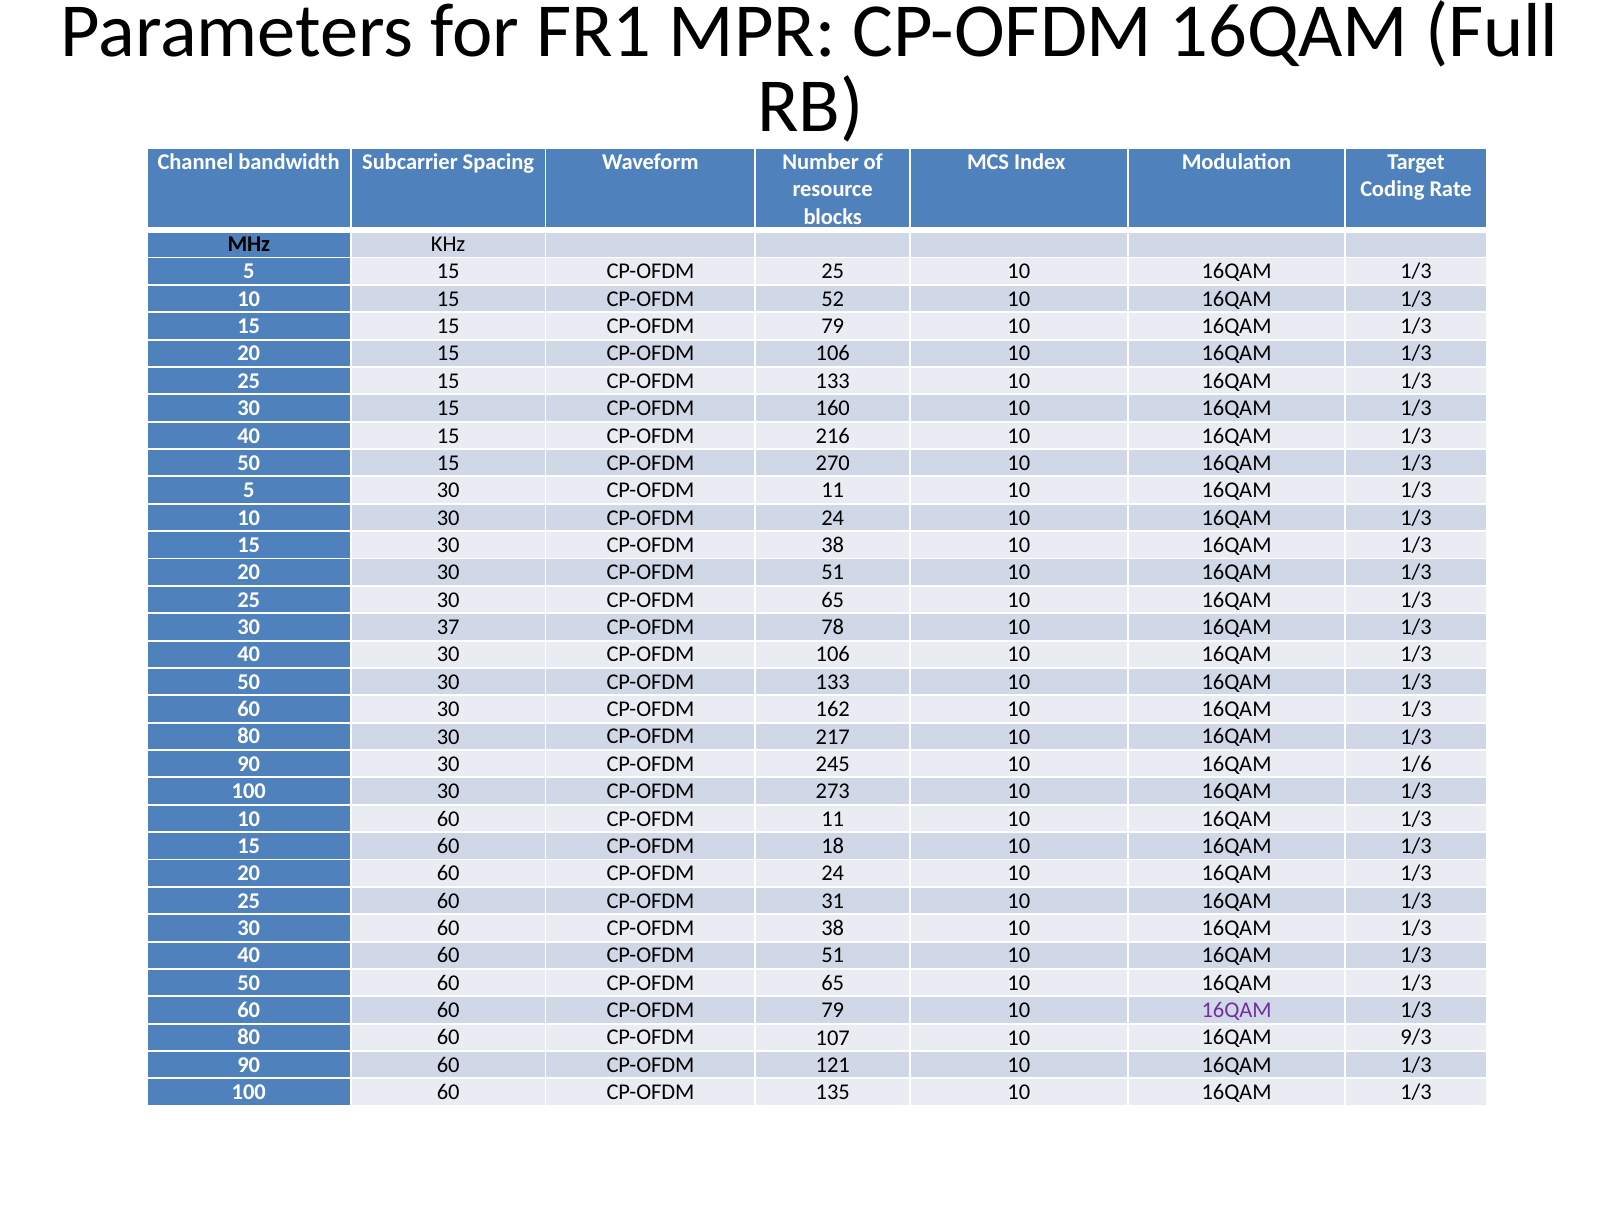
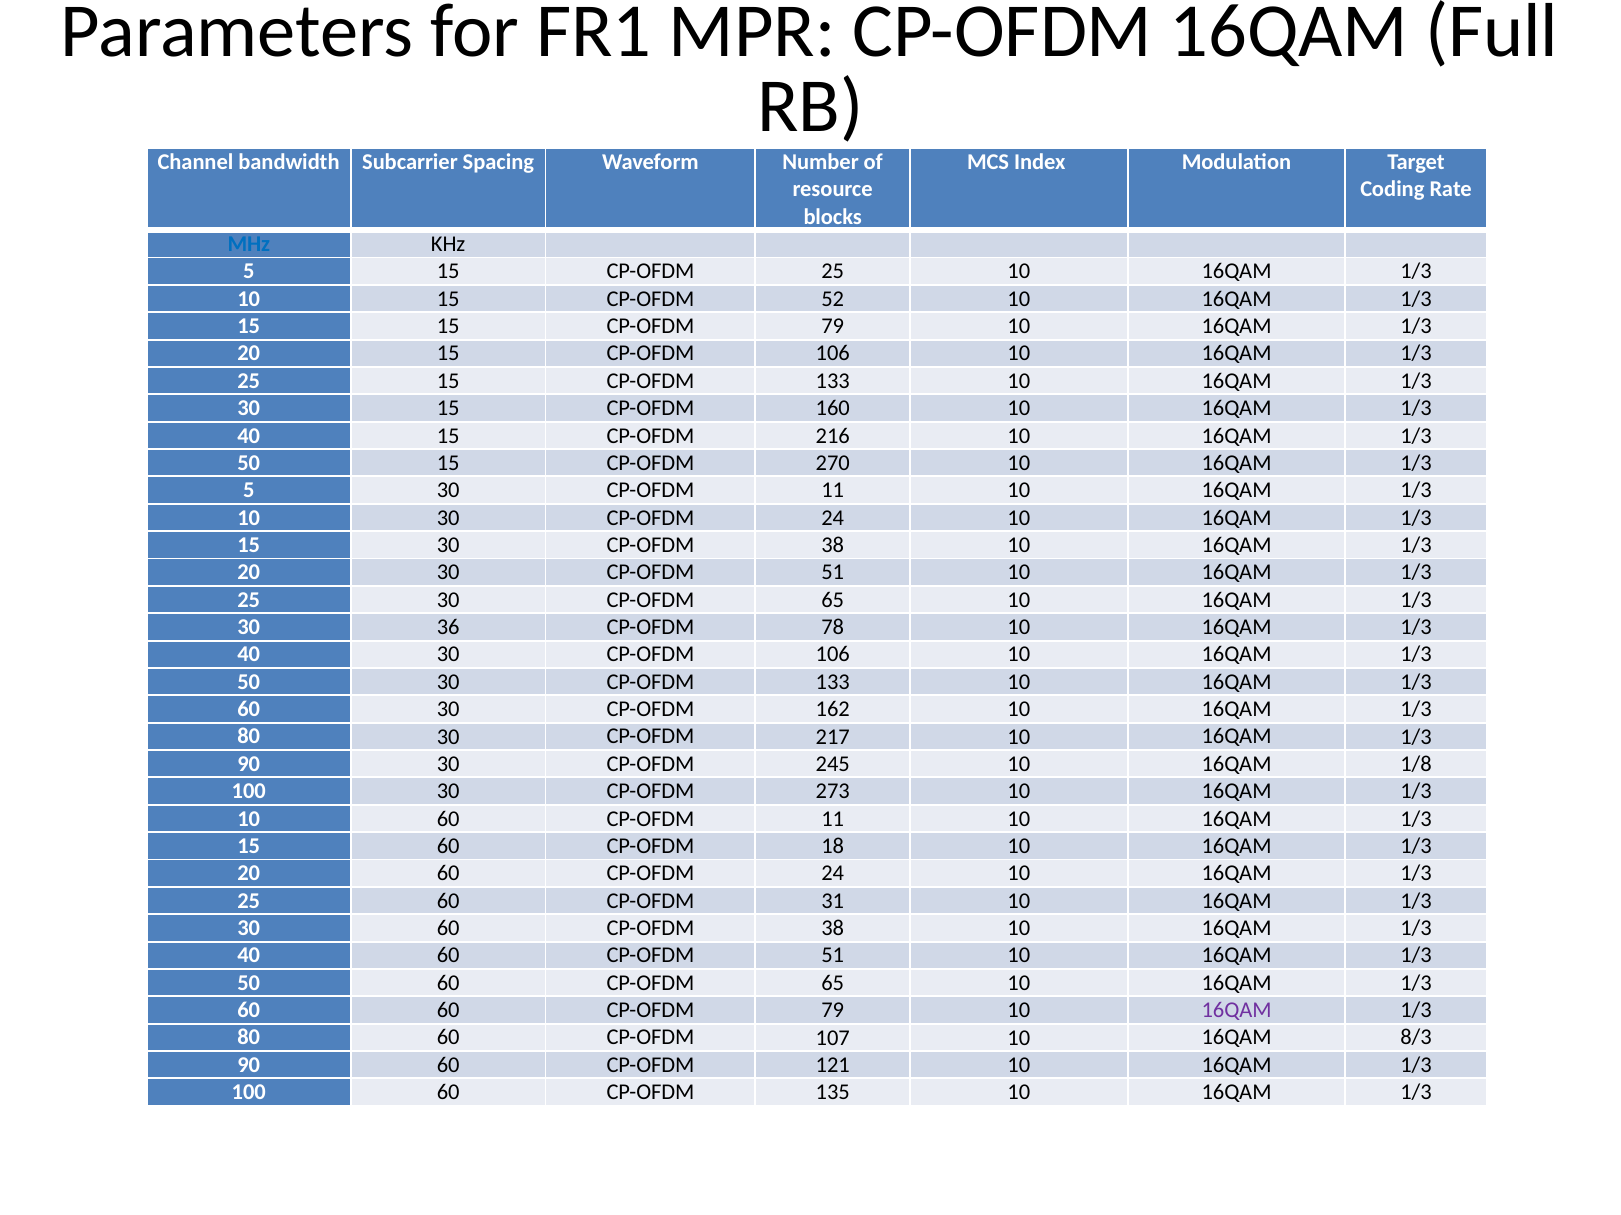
MHz colour: black -> blue
37: 37 -> 36
1/6: 1/6 -> 1/8
9/3: 9/3 -> 8/3
